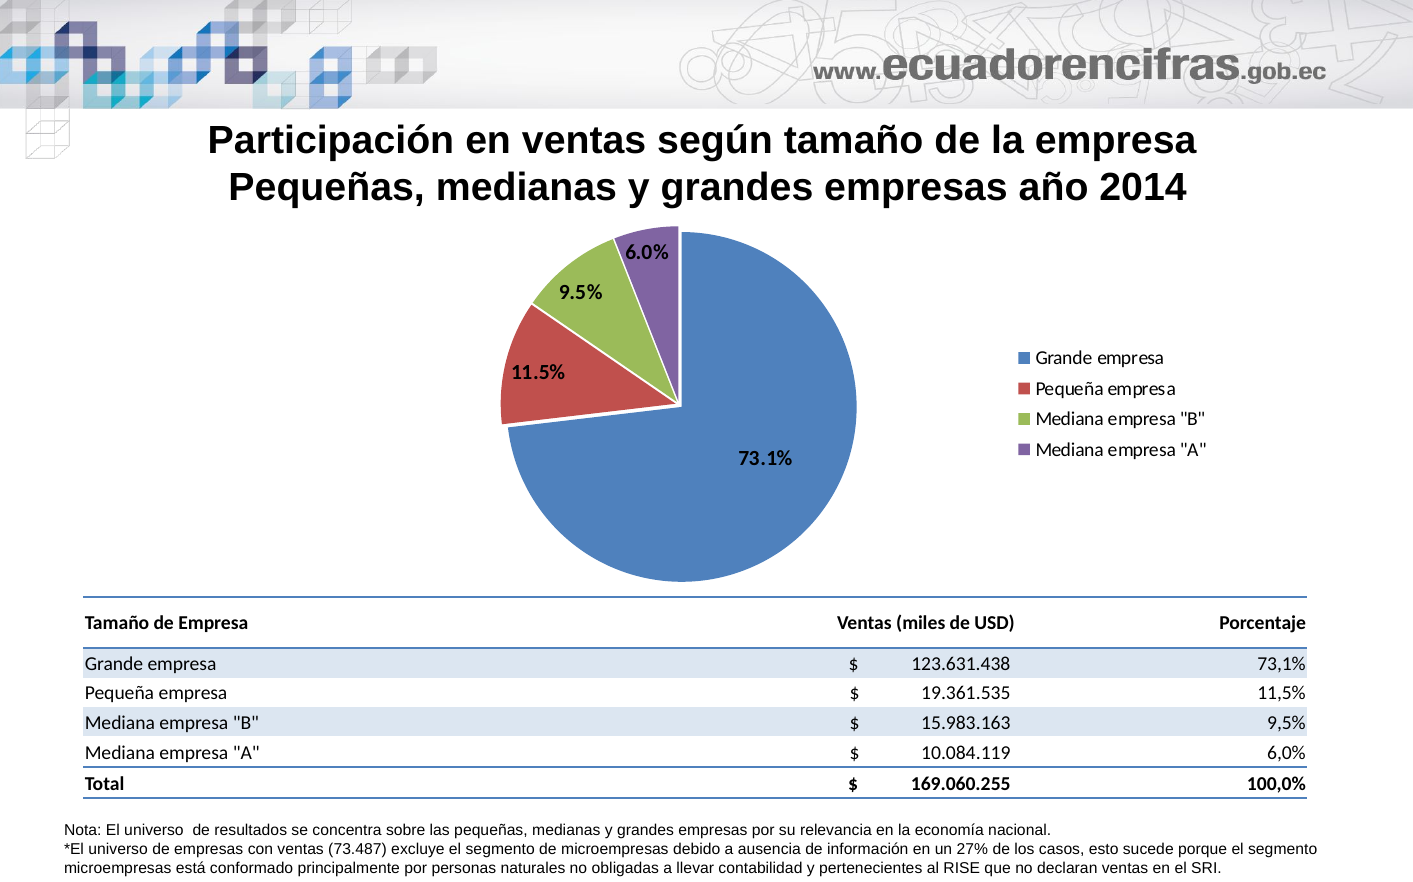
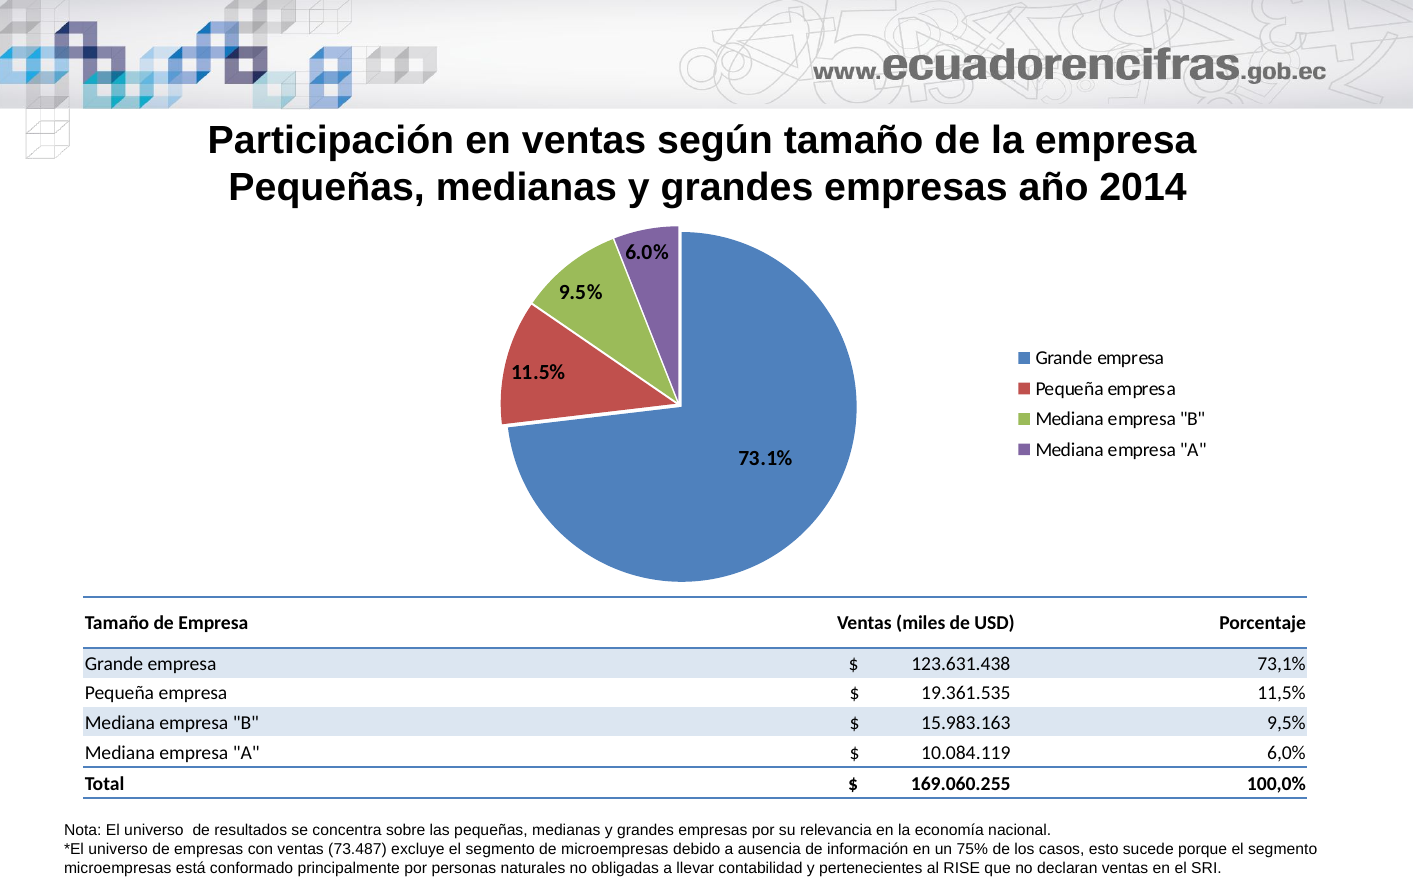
27%: 27% -> 75%
